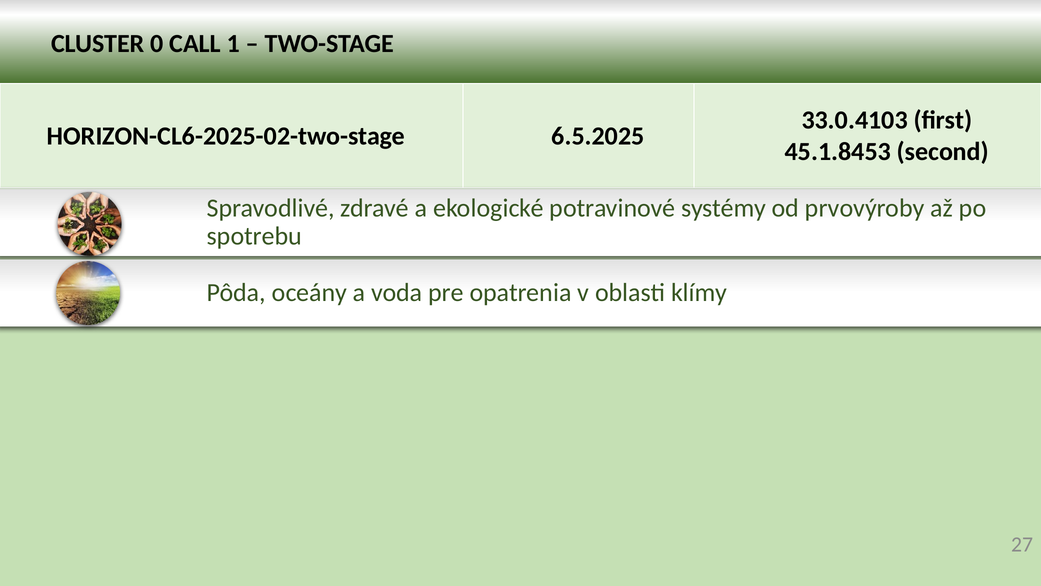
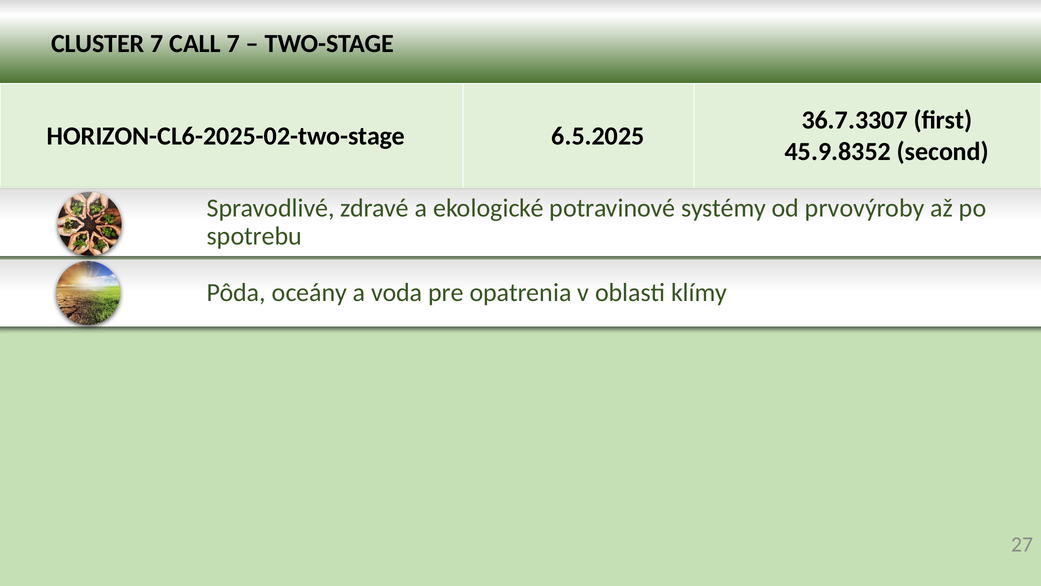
CLUSTER 0: 0 -> 7
CALL 1: 1 -> 7
33.0.4103: 33.0.4103 -> 36.7.3307
45.1.8453: 45.1.8453 -> 45.9.8352
